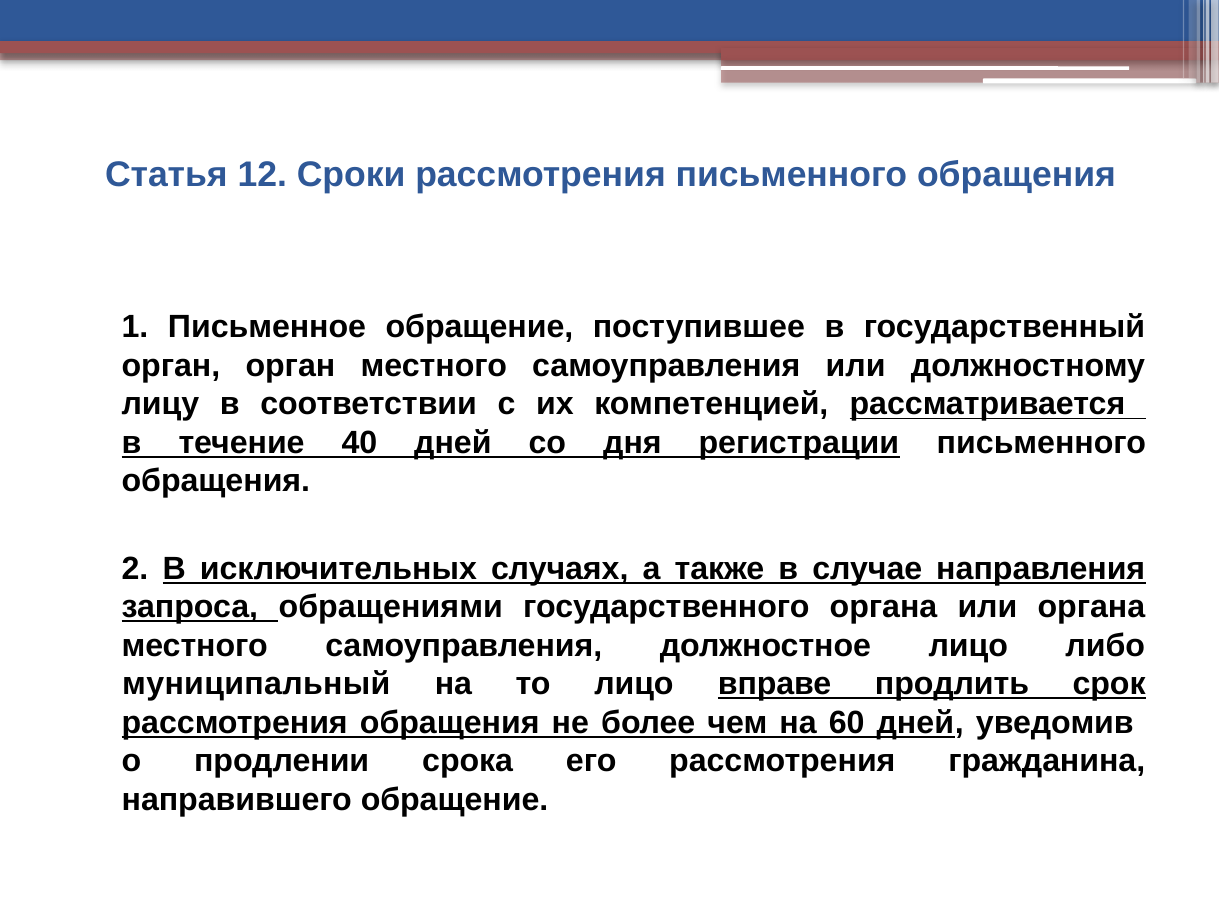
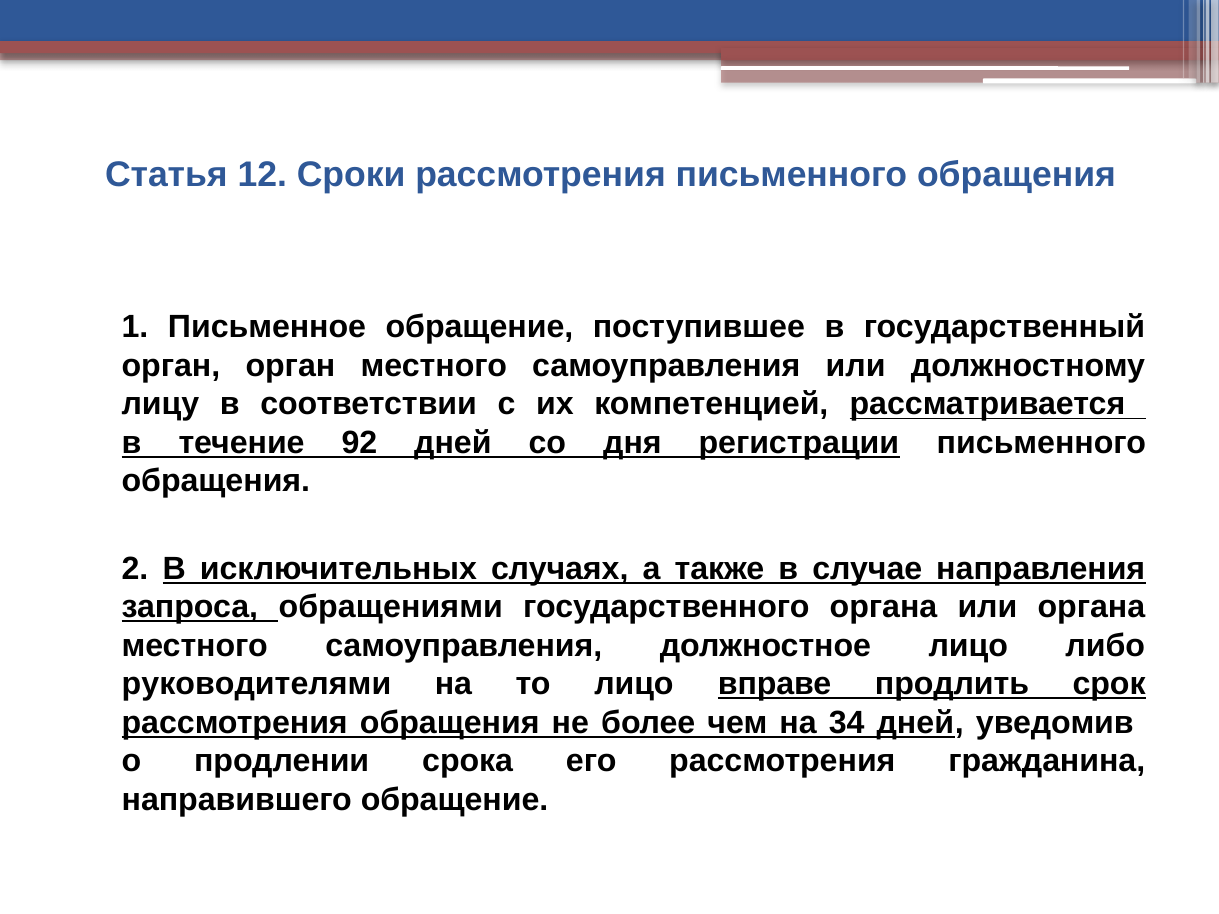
40: 40 -> 92
муниципальный: муниципальный -> руководителями
60: 60 -> 34
